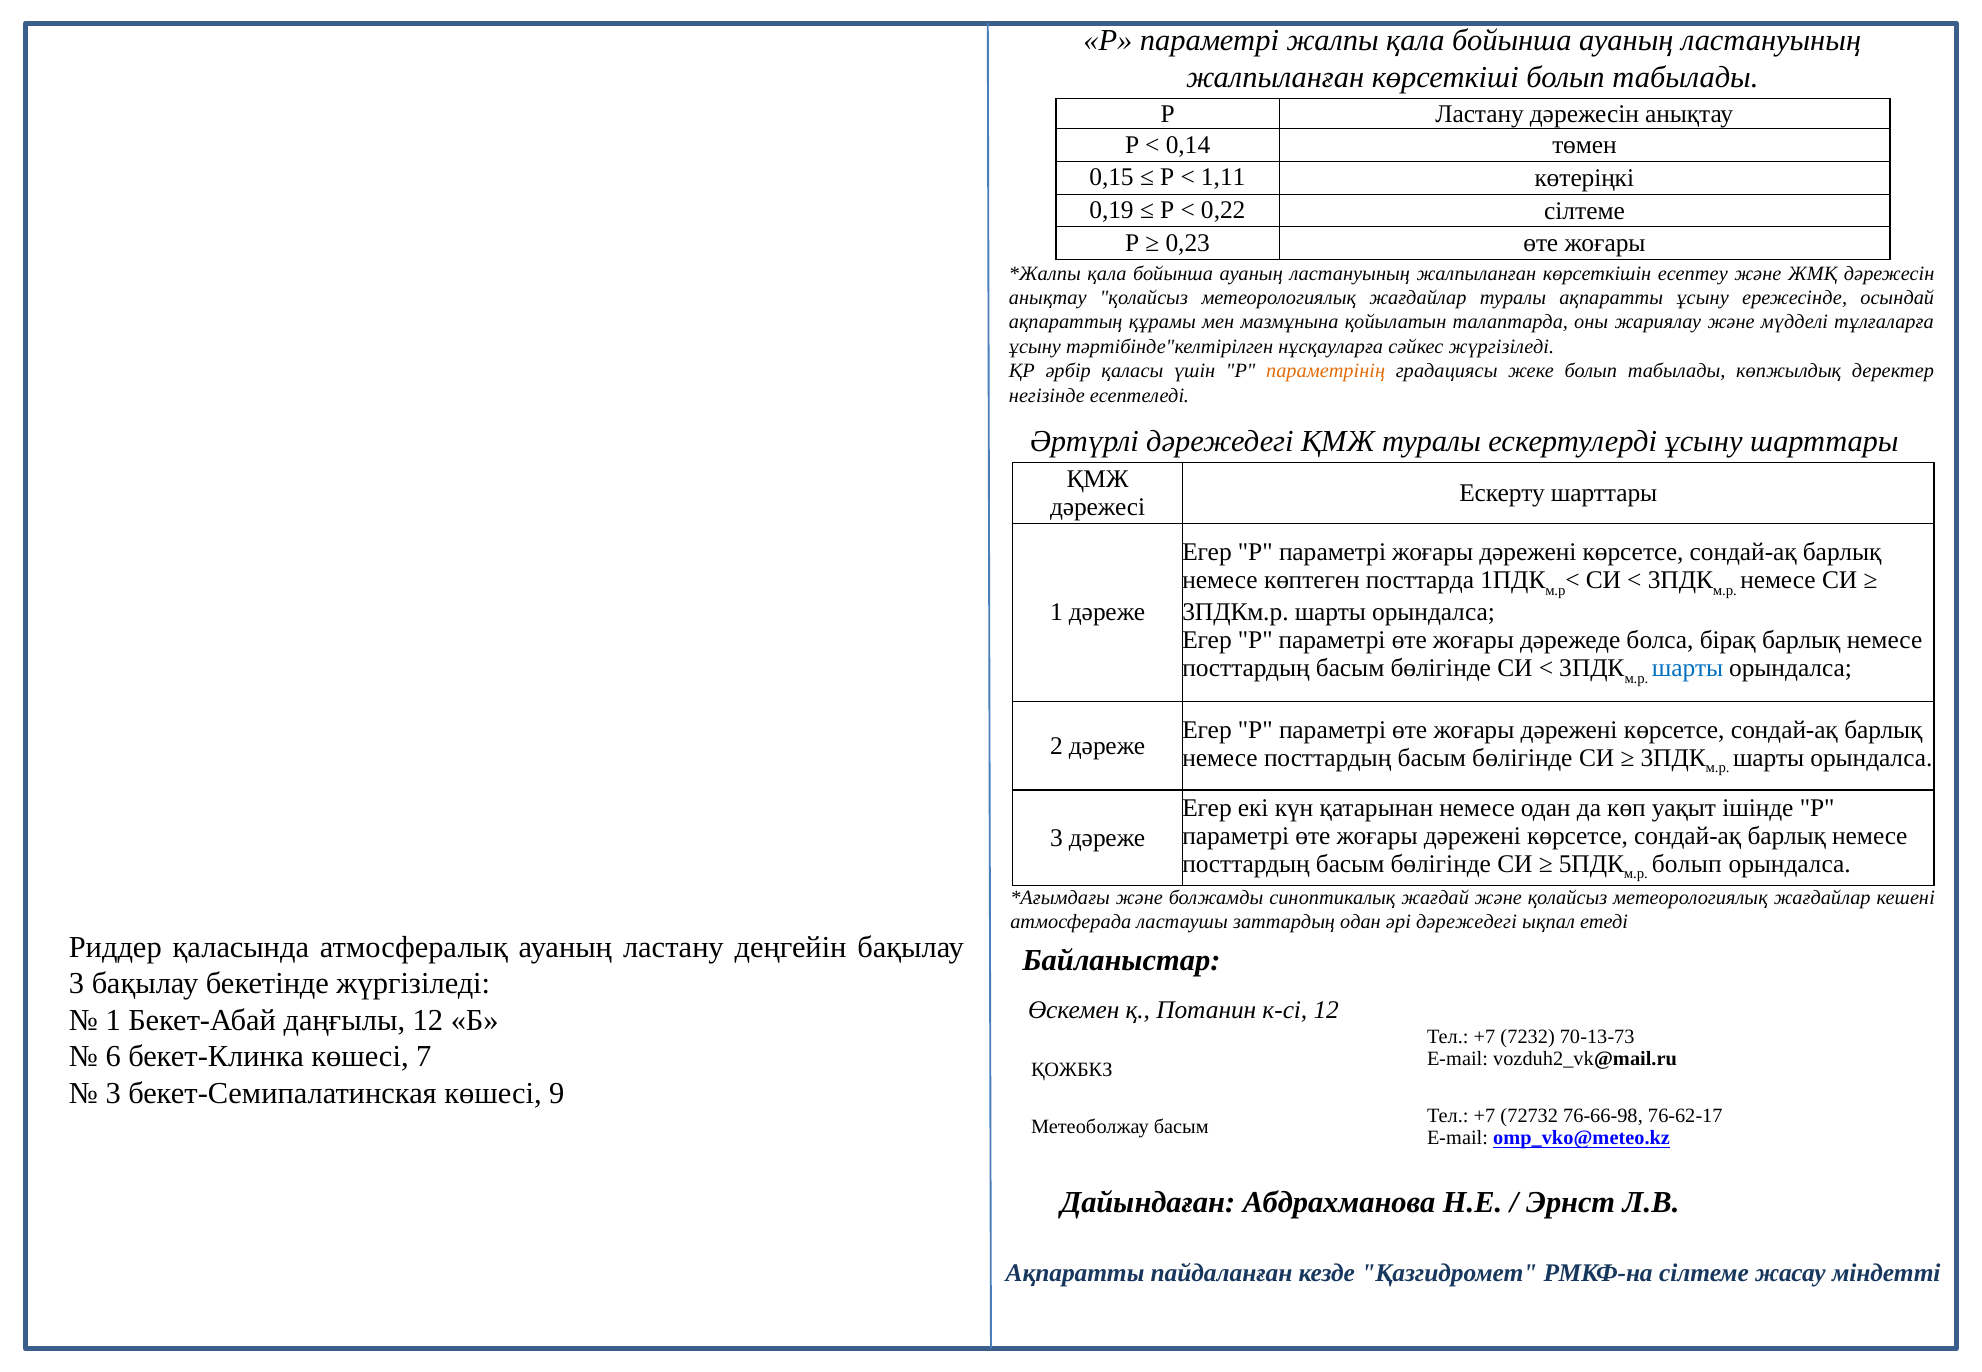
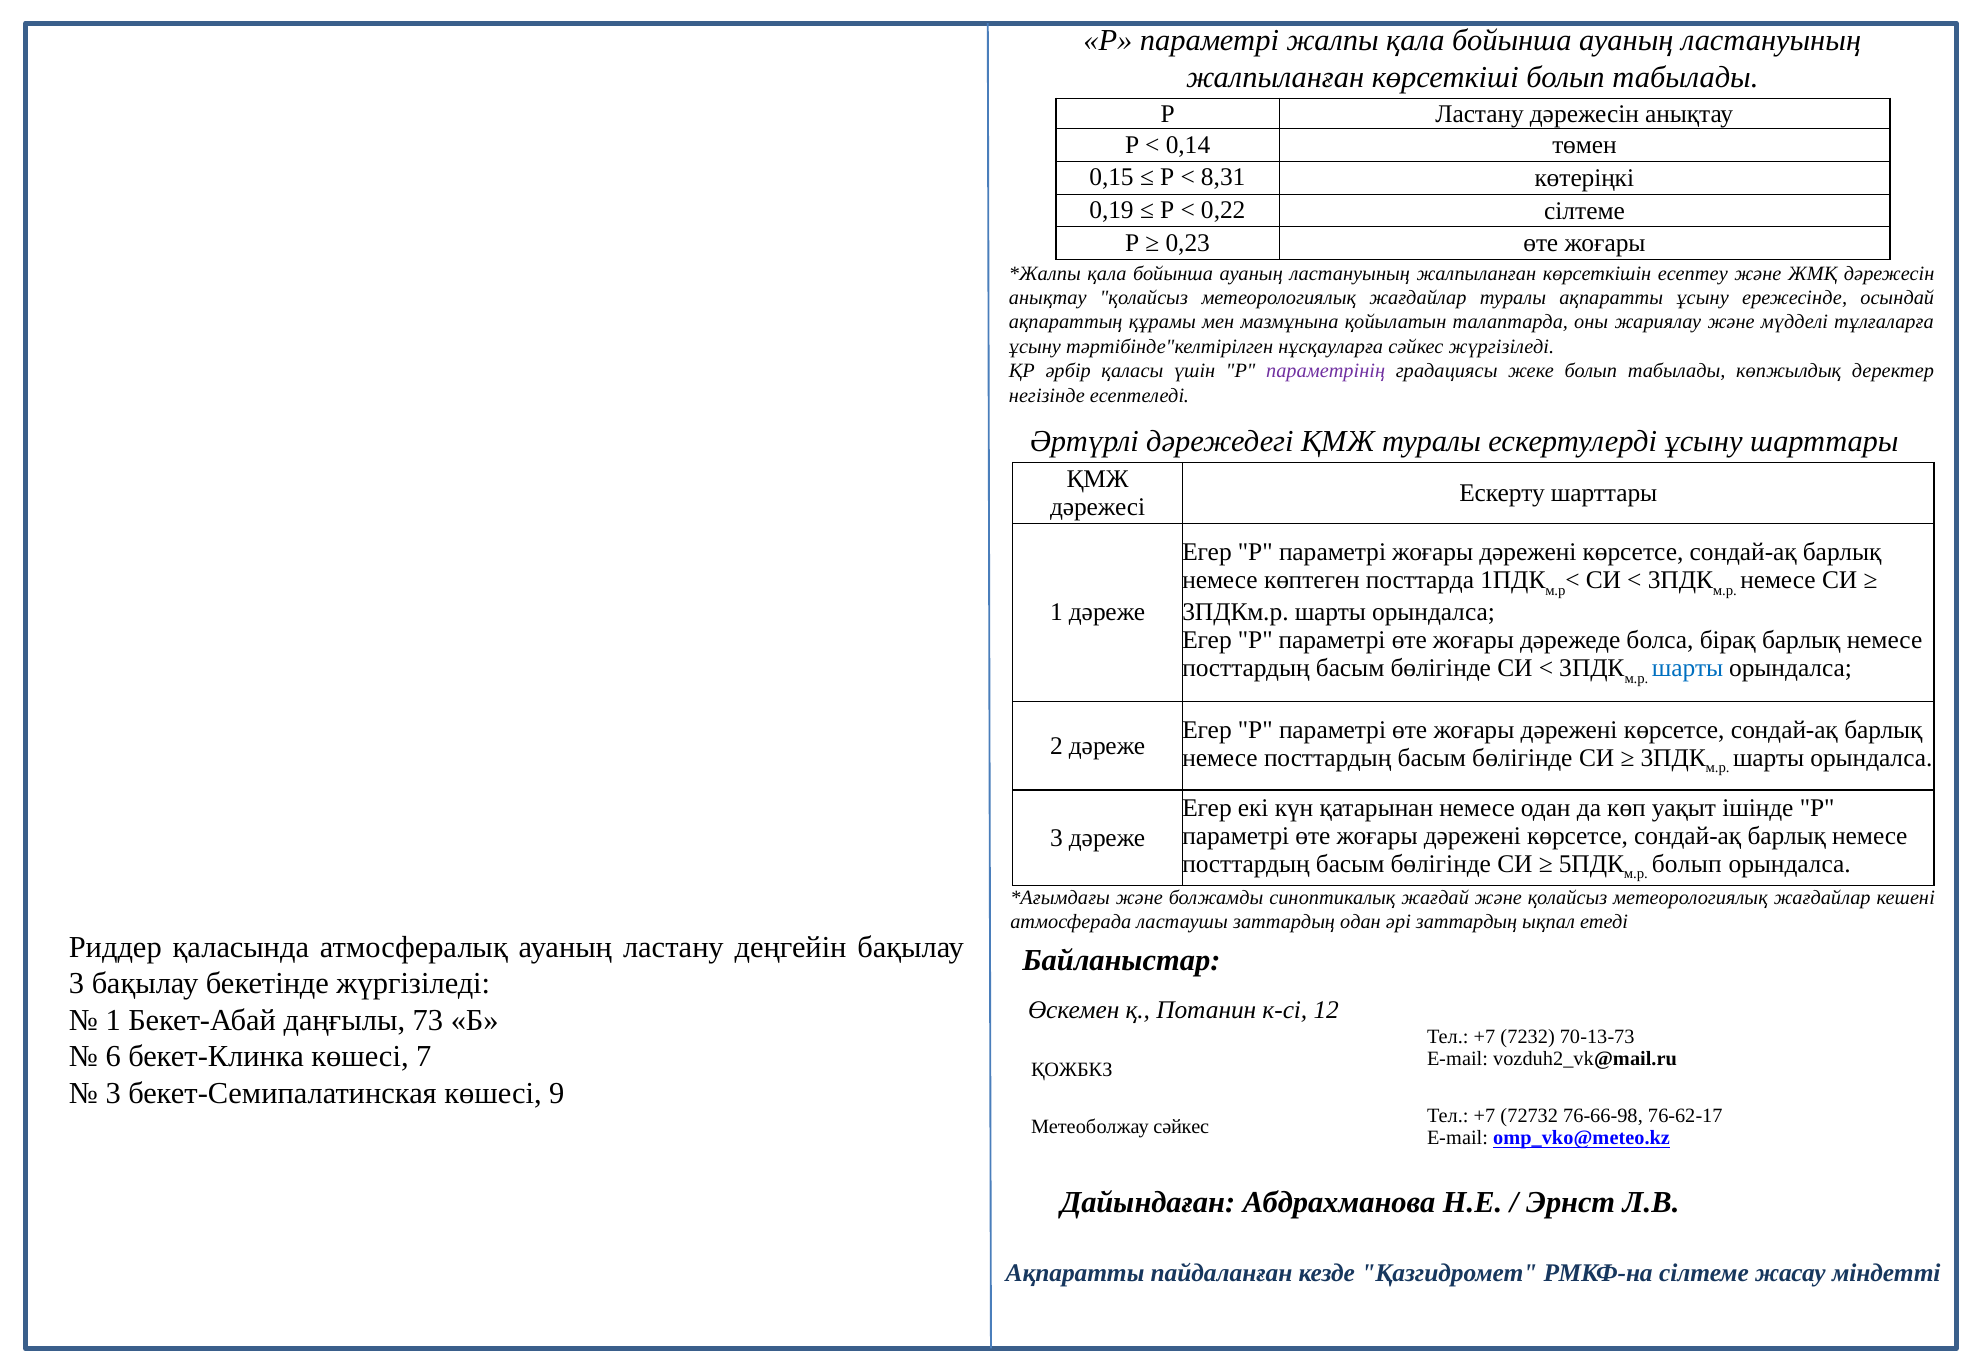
1,11: 1,11 -> 8,31
параметрінің colour: orange -> purple
әрі дәрежедегі: дәрежедегі -> заттардың
даңғылы 12: 12 -> 73
Метеоболжау басым: басым -> сәйкес
